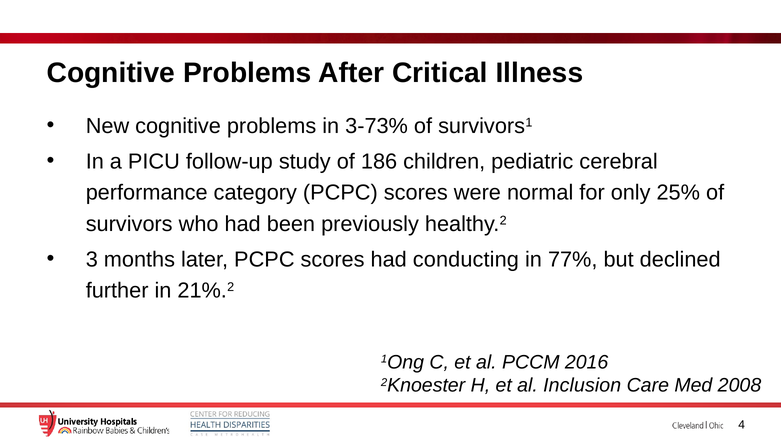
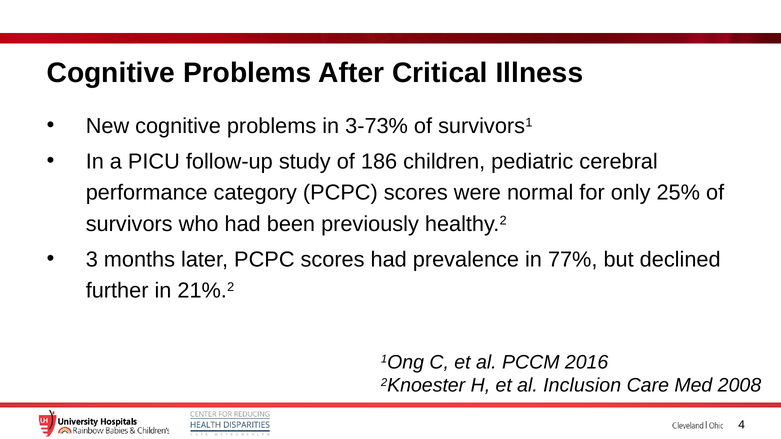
conducting: conducting -> prevalence
